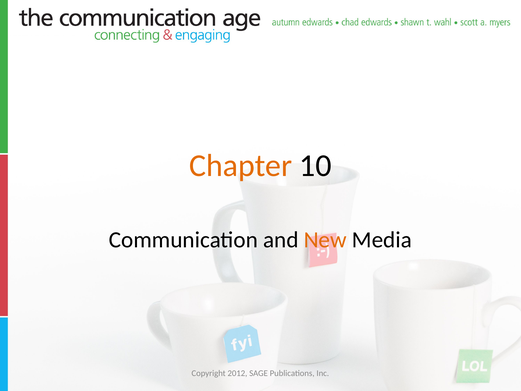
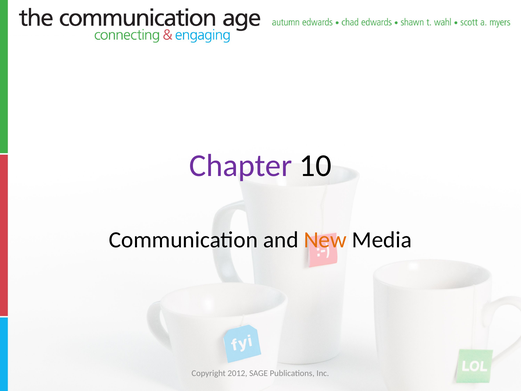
Chapter colour: orange -> purple
